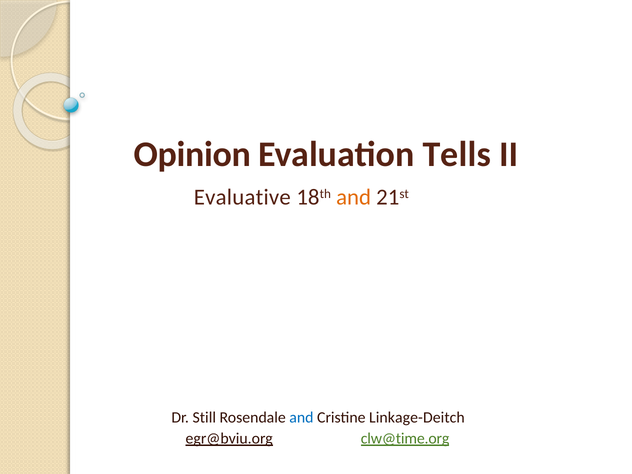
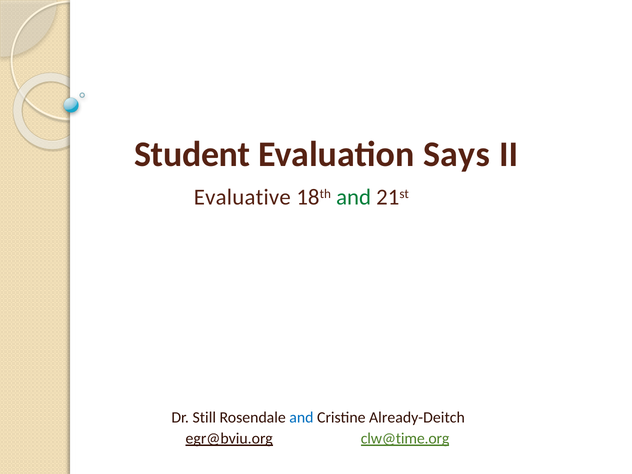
Opinion: Opinion -> Student
Tells: Tells -> Says
and at (354, 197) colour: orange -> green
Linkage-Deitch: Linkage-Deitch -> Already-Deitch
